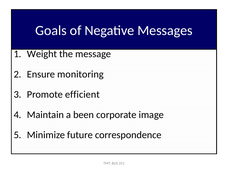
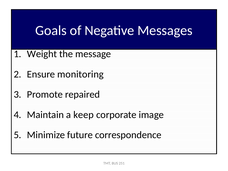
efficient: efficient -> repaired
been: been -> keep
